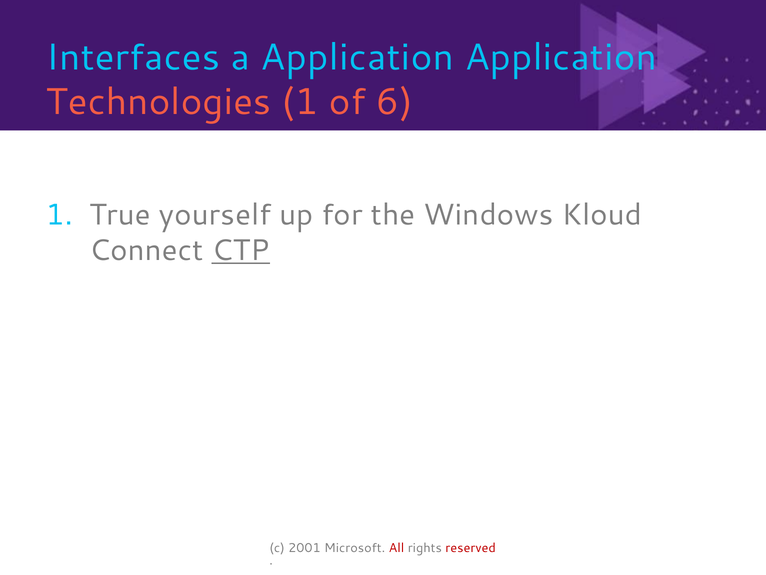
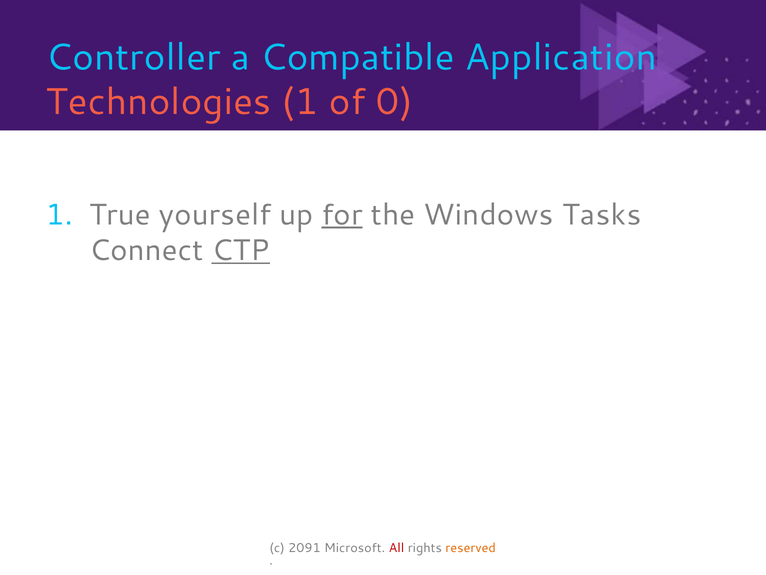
Interfaces: Interfaces -> Controller
a Application: Application -> Compatible
6: 6 -> 0
for underline: none -> present
Kloud: Kloud -> Tasks
2001: 2001 -> 2091
reserved colour: red -> orange
